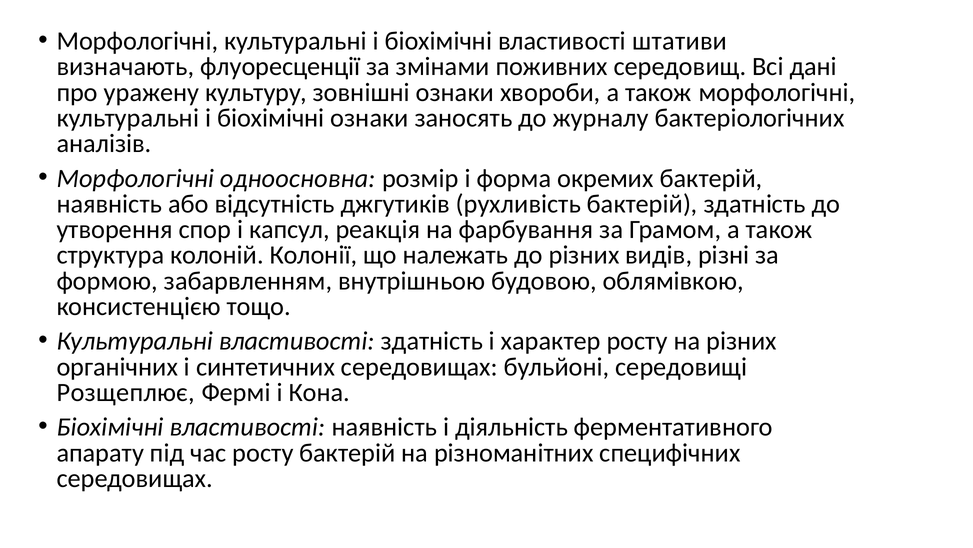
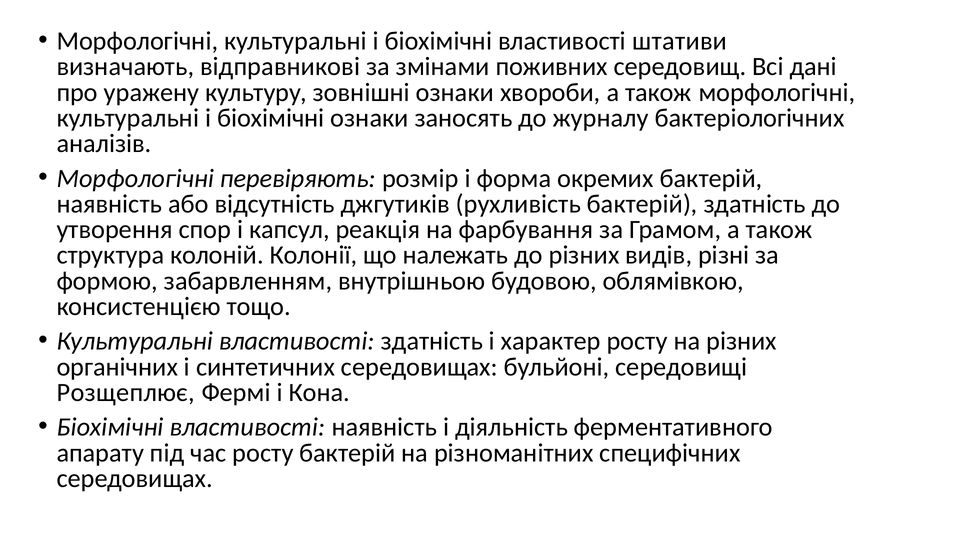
флуоресценції: флуоресценції -> відправникові
одноосновна: одноосновна -> перевіряють
